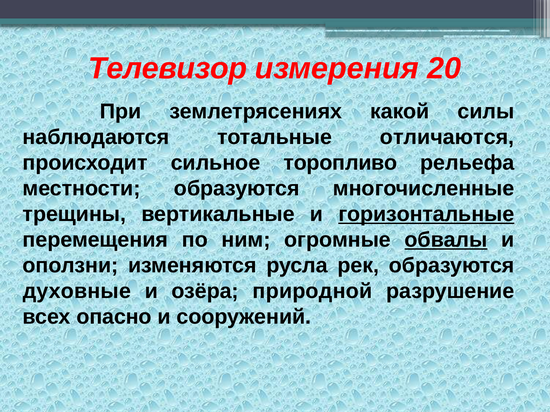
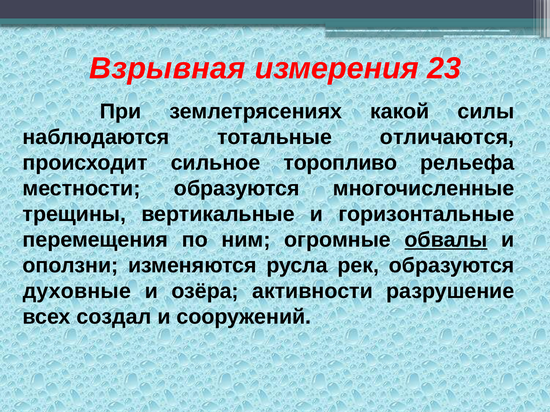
Телевизор: Телевизор -> Взрывная
20: 20 -> 23
горизонтальные underline: present -> none
природной: природной -> активности
опасно: опасно -> создал
